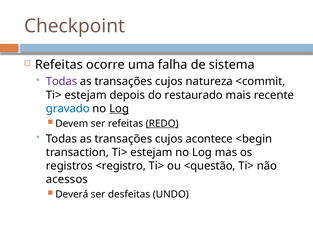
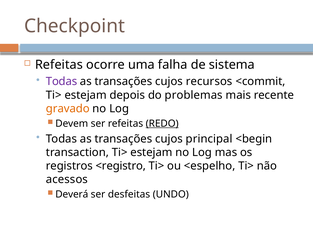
natureza: natureza -> recursos
restaurado: restaurado -> problemas
gravado colour: blue -> orange
Log at (119, 109) underline: present -> none
acontece: acontece -> principal
<questão: <questão -> <espelho
